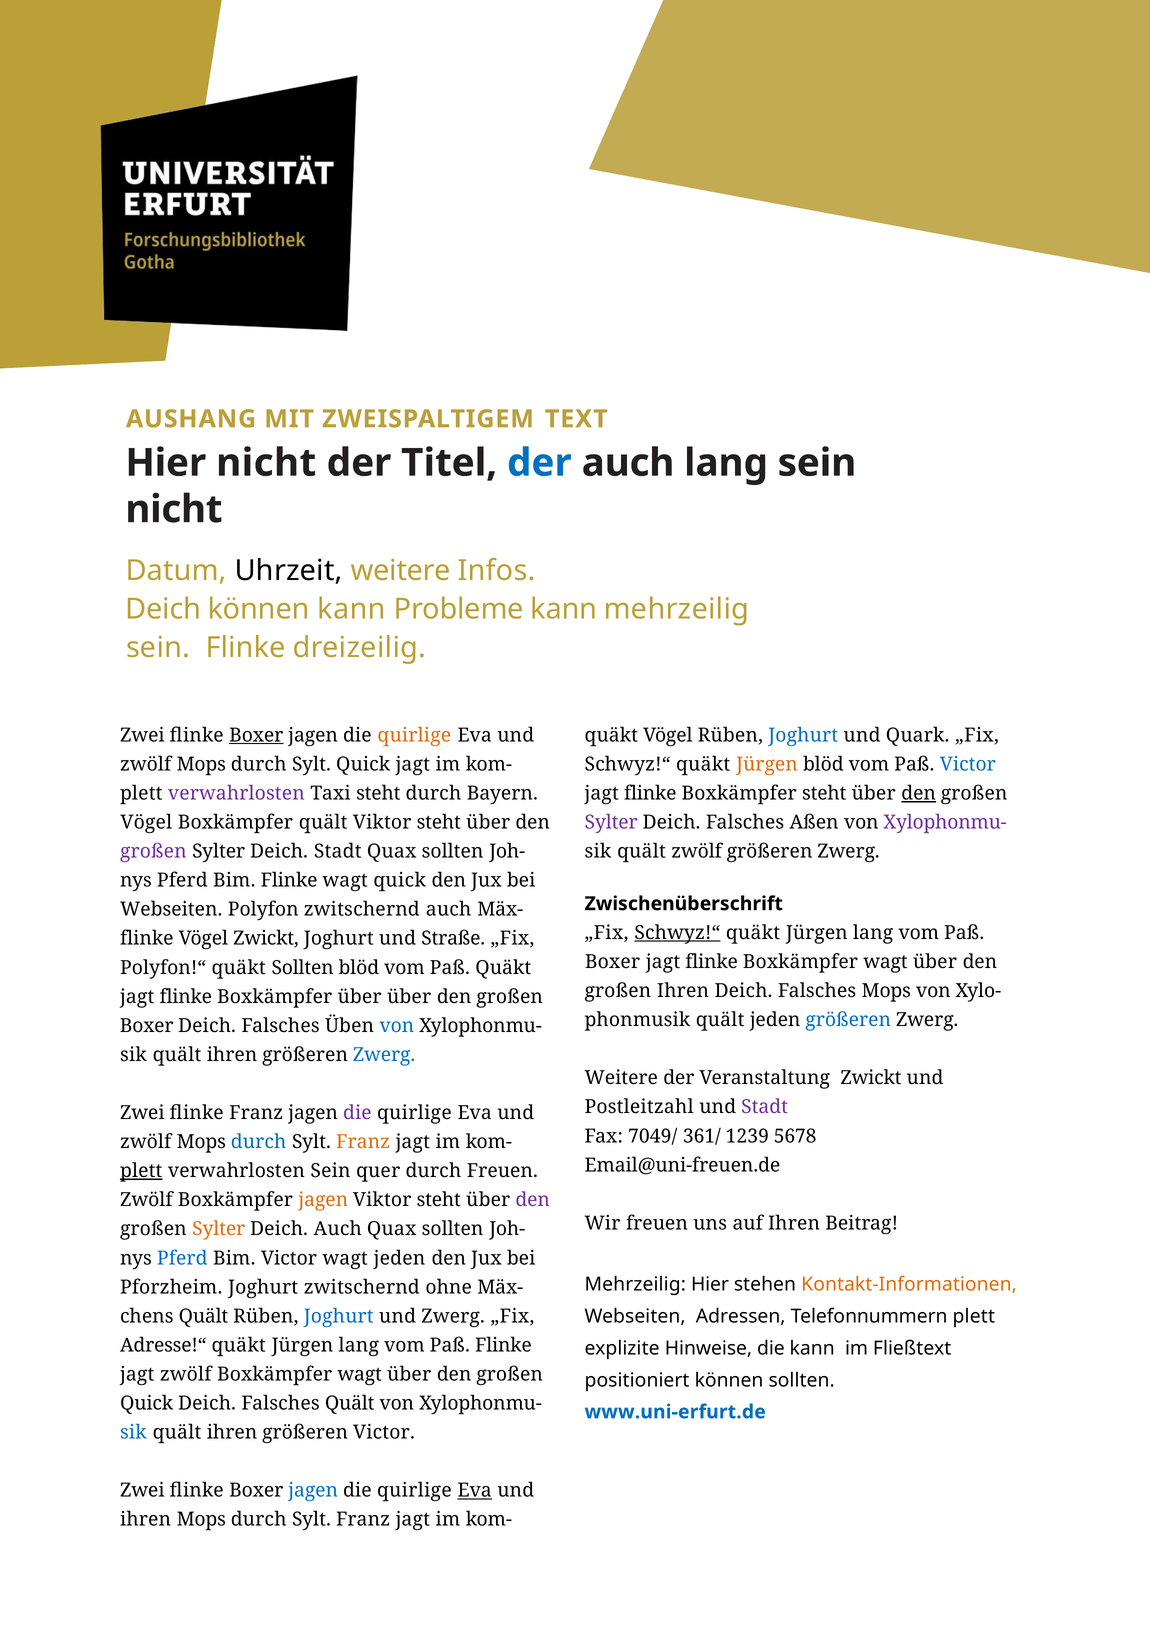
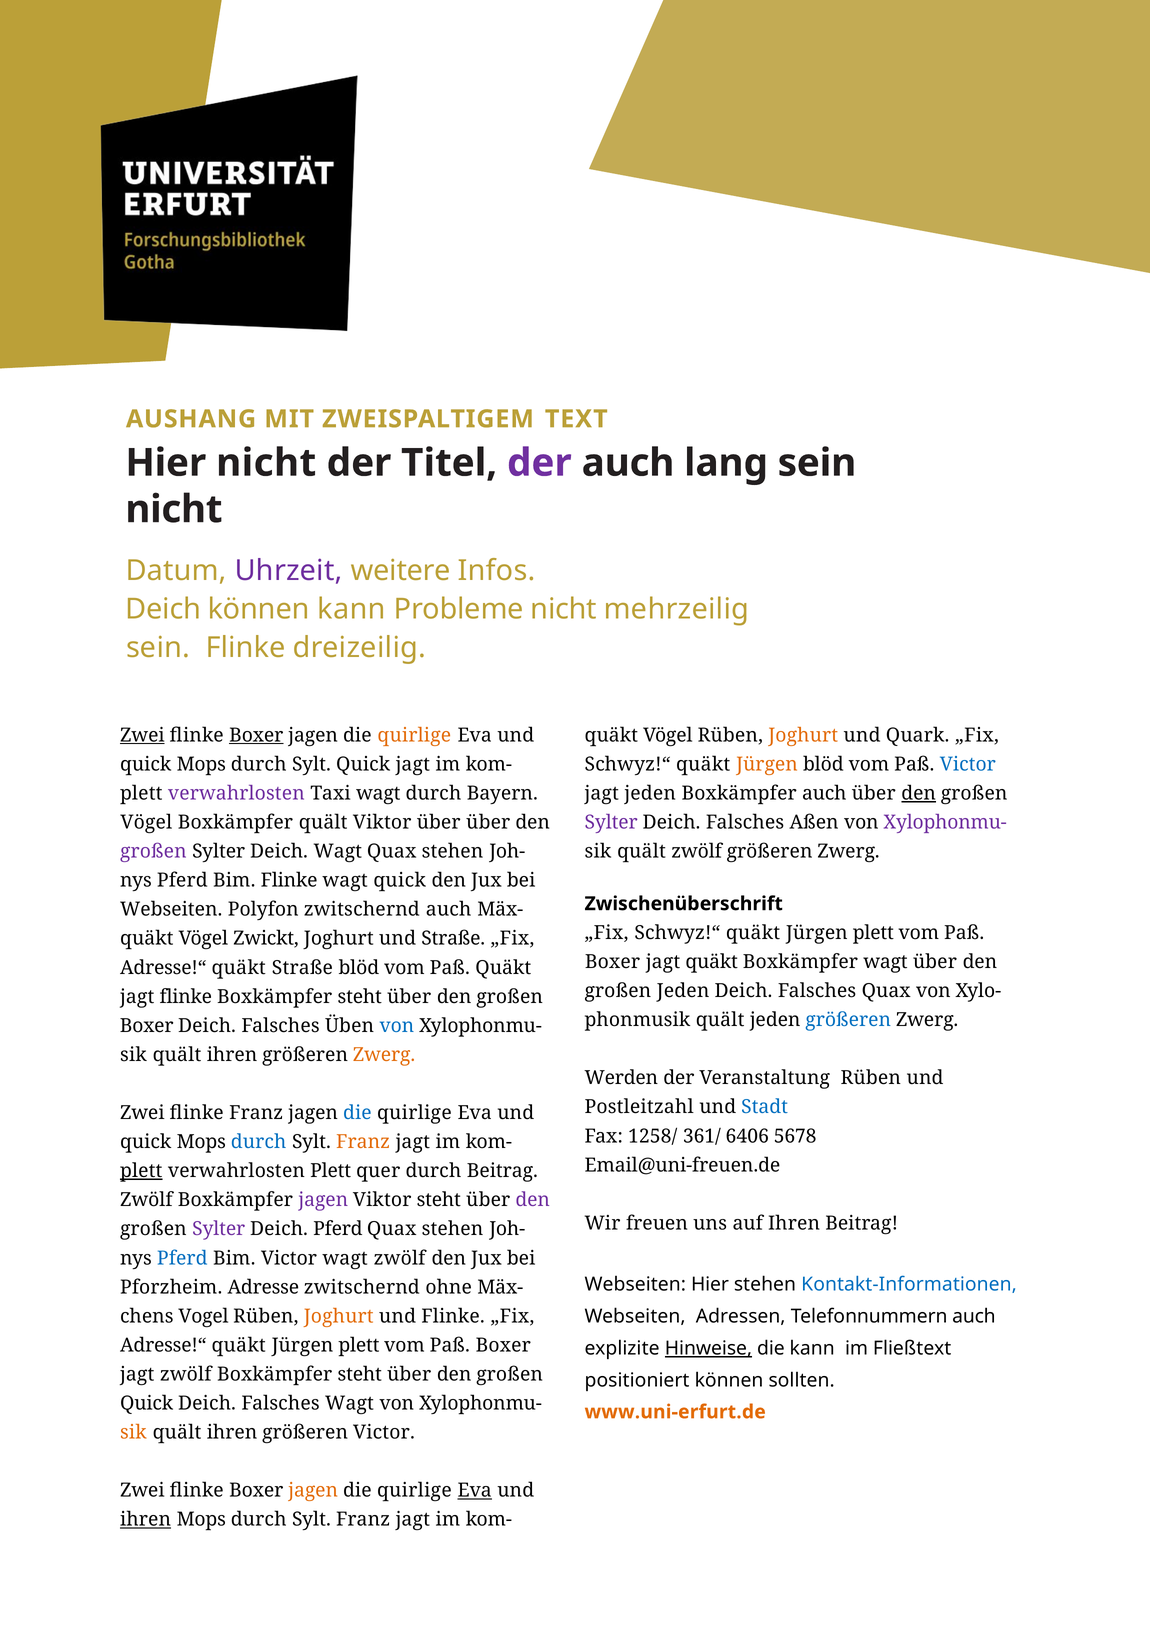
der at (539, 463) colour: blue -> purple
Uhrzeit colour: black -> purple
Probleme kann: kann -> nicht
Zwei at (142, 735) underline: none -> present
Joghurt at (803, 735) colour: blue -> orange
zwölf at (146, 764): zwölf -> quick
Taxi steht: steht -> wagt
flinke at (650, 793): flinke -> jeden
Boxkämpfer steht: steht -> auch
steht at (439, 822): steht -> über
Deich Stadt: Stadt -> Wagt
sollten at (453, 851): sollten -> stehen
Schwyz!“ at (677, 932) underline: present -> none
lang at (873, 932): lang -> plett
flinke at (147, 938): flinke -> quäkt
flinke at (712, 962): flinke -> quäkt
Polyfon!“ at (163, 967): Polyfon!“ -> Adresse!“
quäkt Sollten: Sollten -> Straße
großen Ihren: Ihren -> Jeden
Falsches Mops: Mops -> Quax
über at (360, 996): über -> steht
Zwerg at (384, 1054) colour: blue -> orange
Weitere at (621, 1078): Weitere -> Werden
Veranstaltung Zwickt: Zwickt -> Rüben
Stadt at (765, 1107) colour: purple -> blue
die at (357, 1112) colour: purple -> blue
7049/: 7049/ -> 1258/
1239: 1239 -> 6406
zwölf at (146, 1142): zwölf -> quick
verwahrlosten Sein: Sein -> Plett
durch Freuen: Freuen -> Beitrag
jagen at (323, 1200) colour: orange -> purple
Sylter at (219, 1229) colour: orange -> purple
Deich Auch: Auch -> Pferd
sollten at (453, 1229): sollten -> stehen
wagt jeden: jeden -> zwölf
Mehrzeilig at (635, 1284): Mehrzeilig -> Webseiten
Kontakt-Informationen colour: orange -> blue
Pforzheim Joghurt: Joghurt -> Adresse
chens Quält: Quält -> Vogel
Joghurt at (339, 1316) colour: blue -> orange
und Zwerg: Zwerg -> Flinke
Telefonnummern plett: plett -> auch
lang at (359, 1345): lang -> plett
Flinke at (503, 1345): Flinke -> Boxer
Hinweise underline: none -> present
zwölf Boxkämpfer wagt: wagt -> steht
Falsches Quält: Quält -> Wagt
www.uni-erfurt.de colour: blue -> orange
sik at (133, 1432) colour: blue -> orange
jagen at (313, 1490) colour: blue -> orange
ihren at (146, 1519) underline: none -> present
